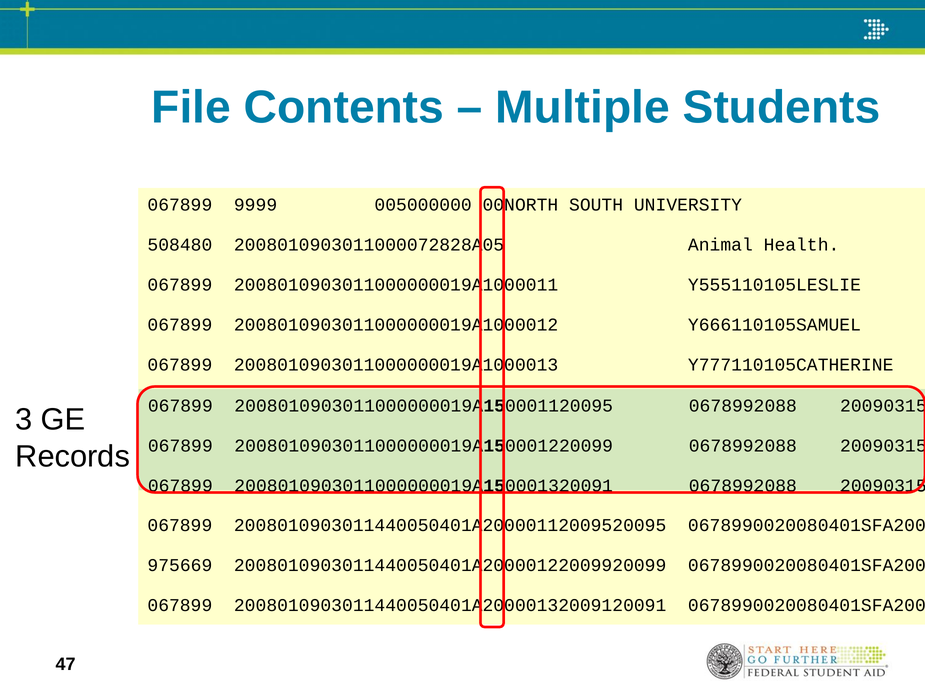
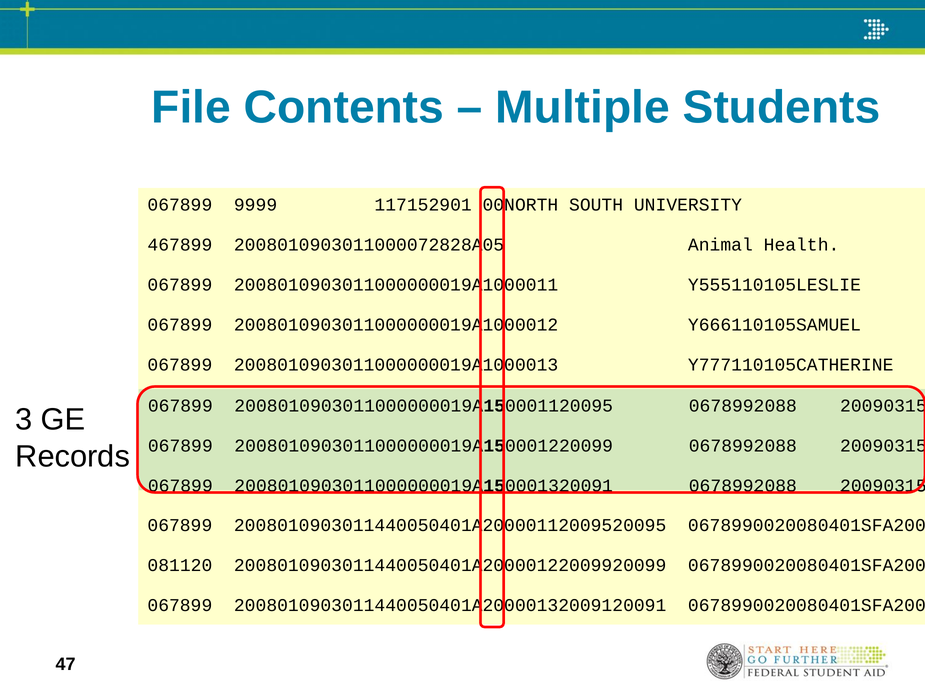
005000000: 005000000 -> 117152901
508480: 508480 -> 467899
975669: 975669 -> 081120
